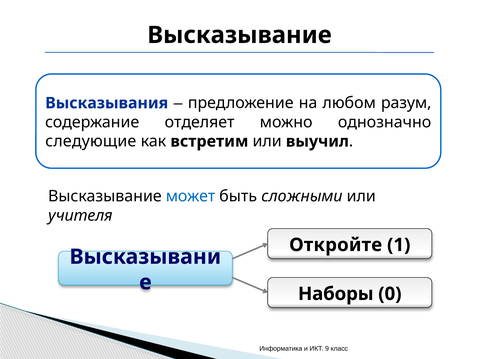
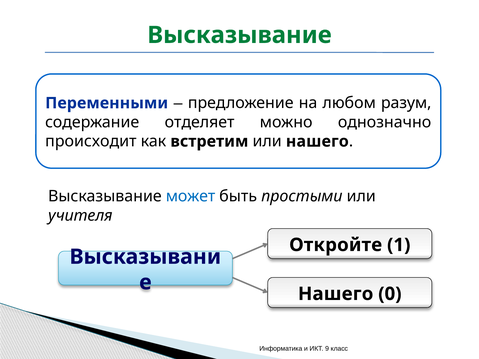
Высказывание at (239, 35) colour: black -> green
Высказывания: Высказывания -> Переменными
следующие: следующие -> происходит
или выучил: выучил -> нашего
сложными: сложными -> простыми
Наборы at (336, 294): Наборы -> Нашего
